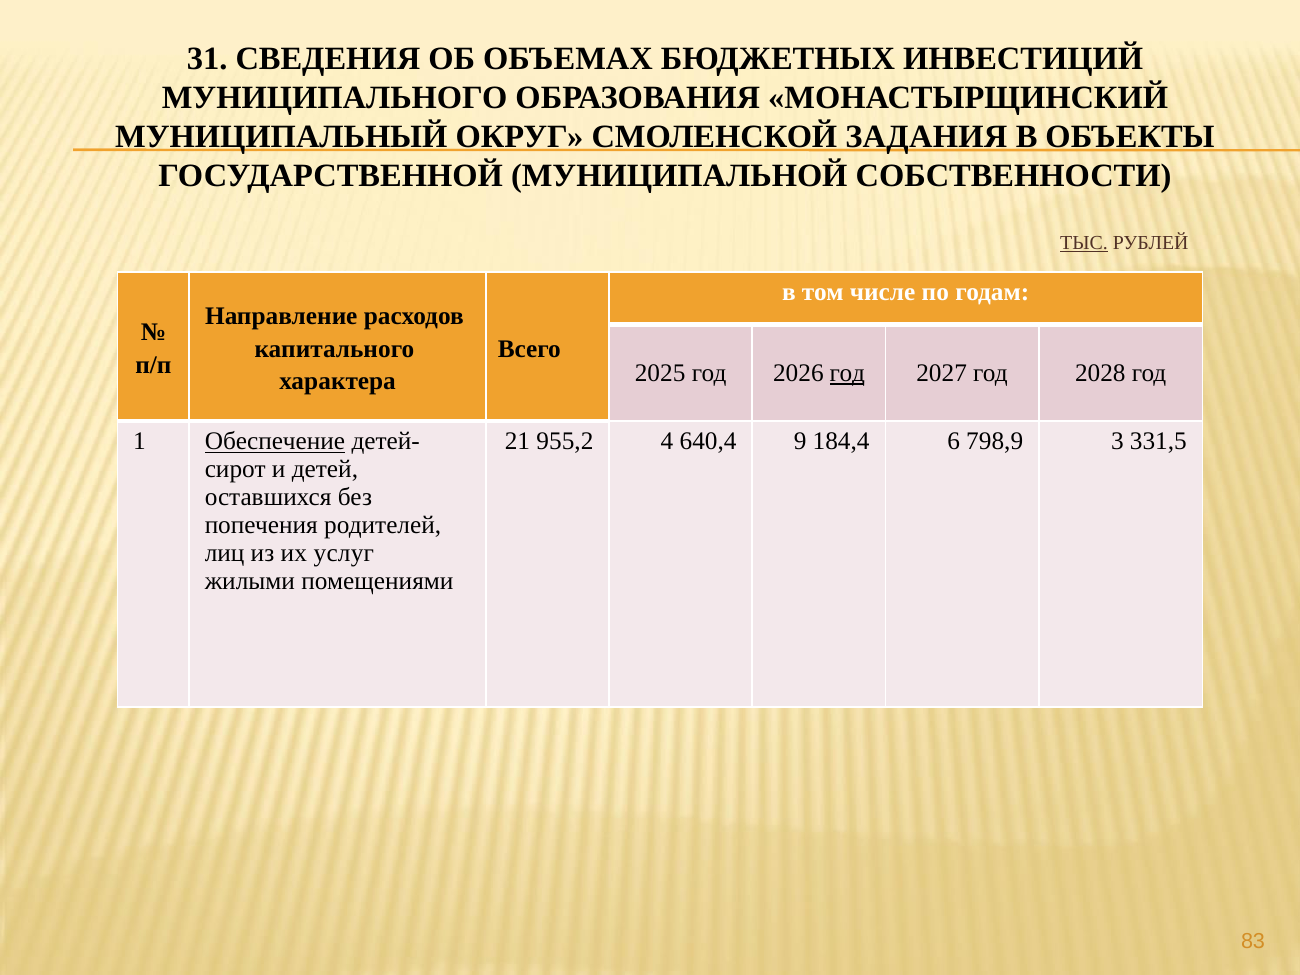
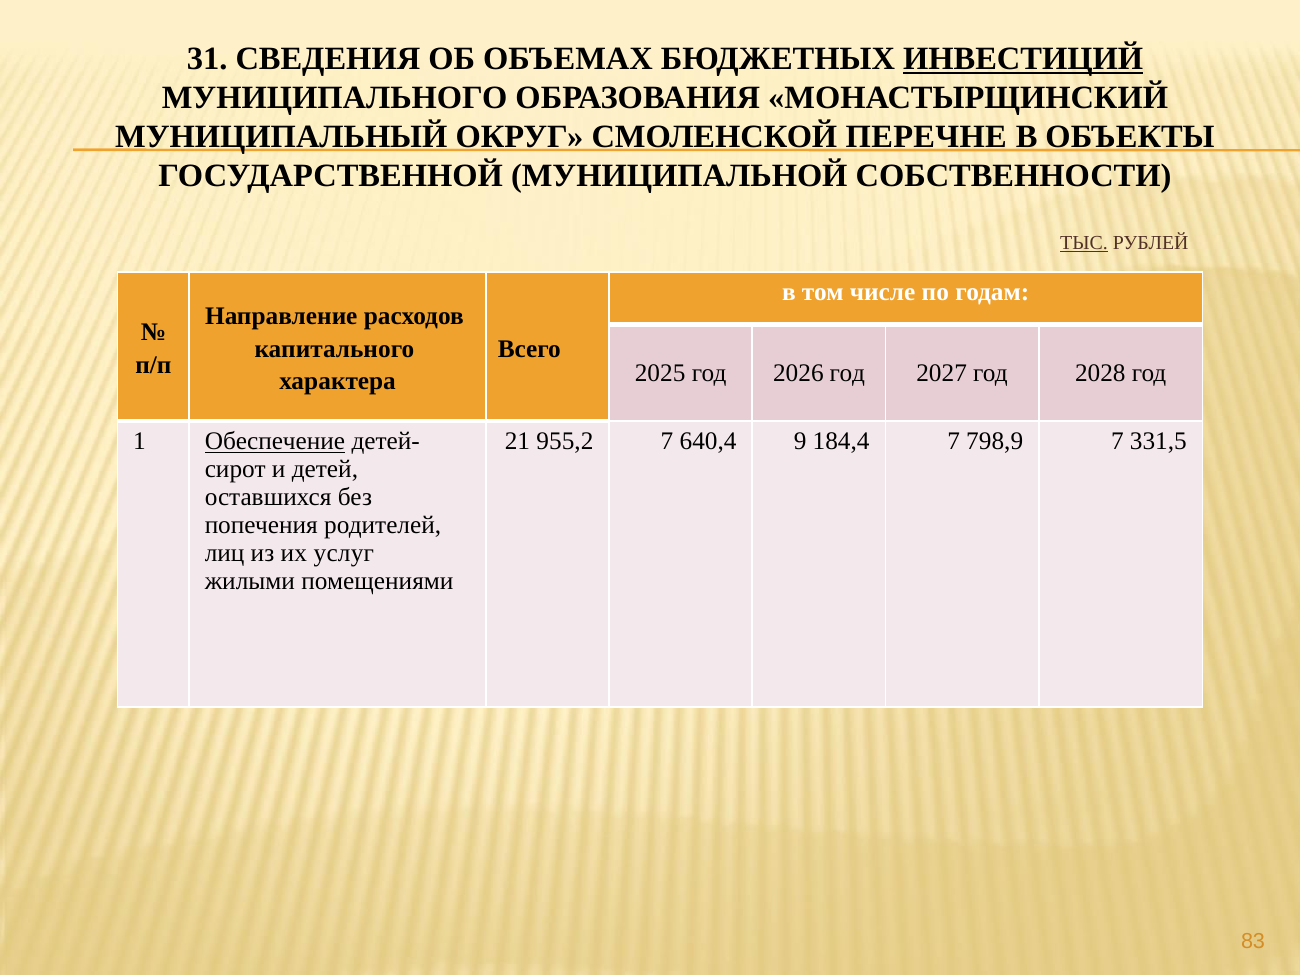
ИНВЕСТИЦИЙ underline: none -> present
ЗАДАНИЯ: ЗАДАНИЯ -> ПЕРЕЧНЕ
год at (847, 373) underline: present -> none
955,2 4: 4 -> 7
184,4 6: 6 -> 7
798,9 3: 3 -> 7
